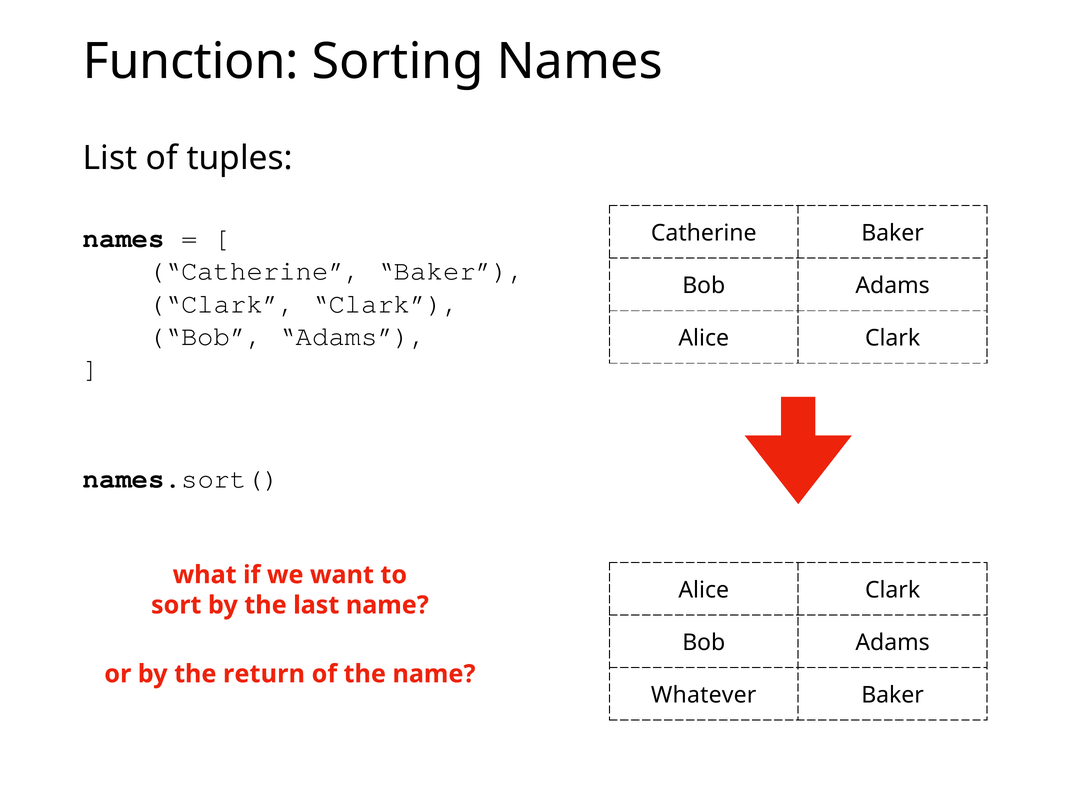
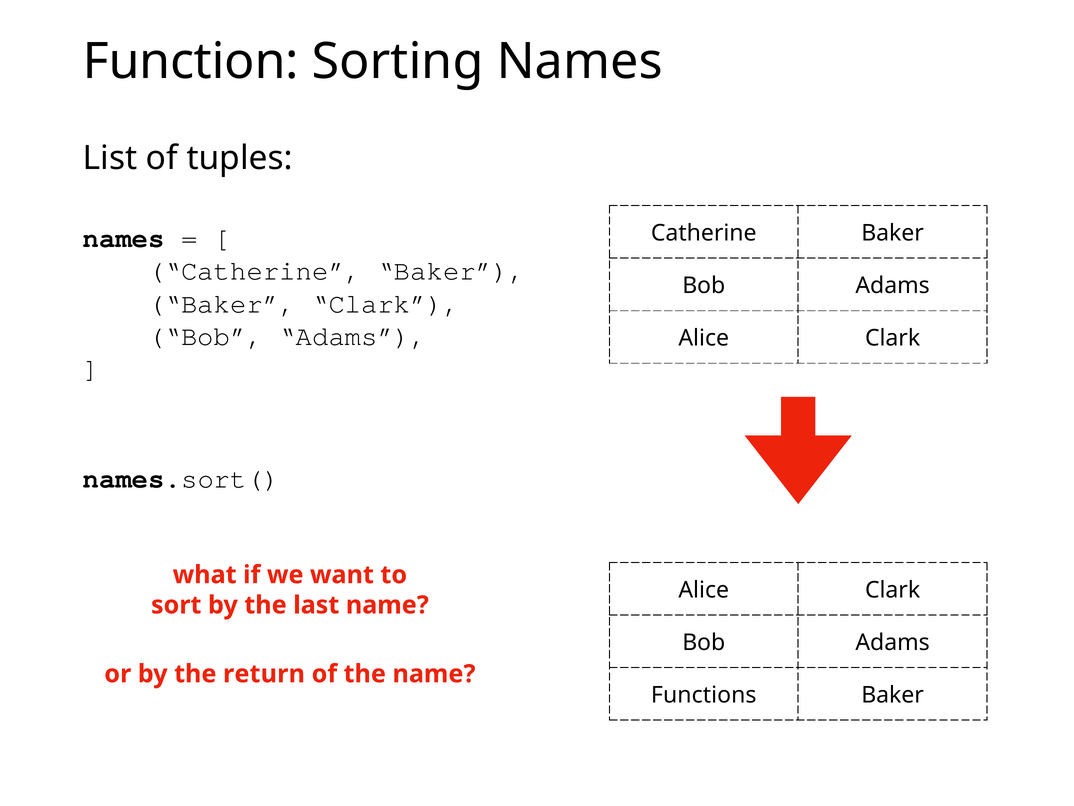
Clark at (222, 303): Clark -> Baker
Whatever: Whatever -> Functions
